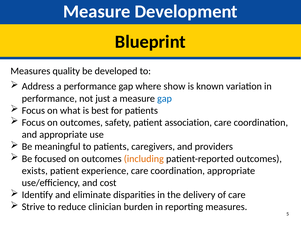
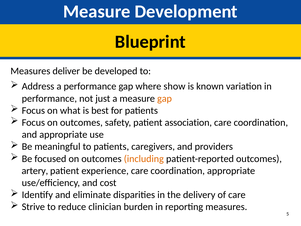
quality: quality -> deliver
gap at (165, 98) colour: blue -> orange
exists: exists -> artery
